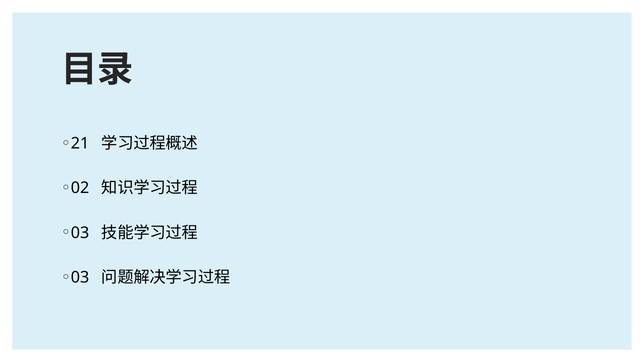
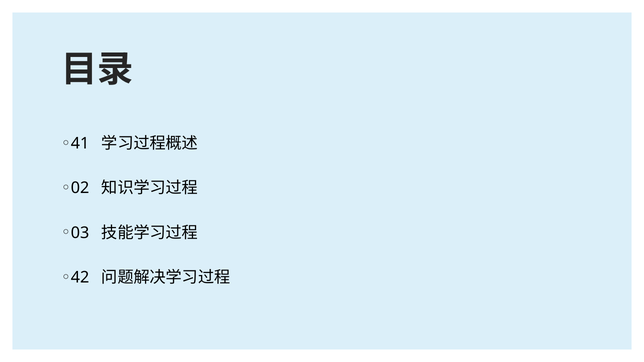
21: 21 -> 41
03 at (80, 278): 03 -> 42
